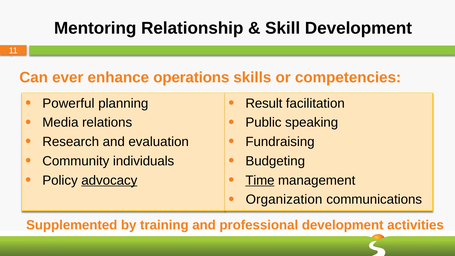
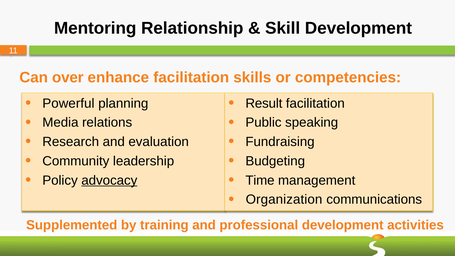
ever: ever -> over
enhance operations: operations -> facilitation
individuals: individuals -> leadership
Time underline: present -> none
